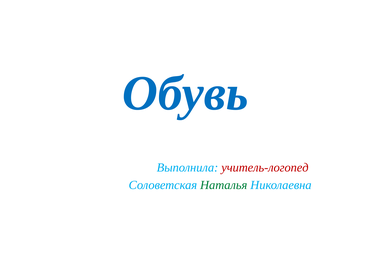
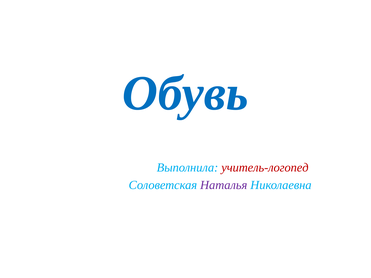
Наталья colour: green -> purple
